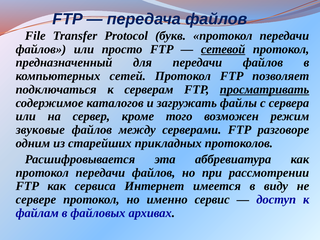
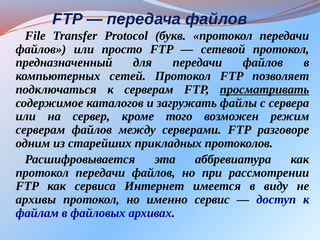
сетевой underline: present -> none
звуковые at (40, 130): звуковые -> серверам
сервере: сервере -> архивы
